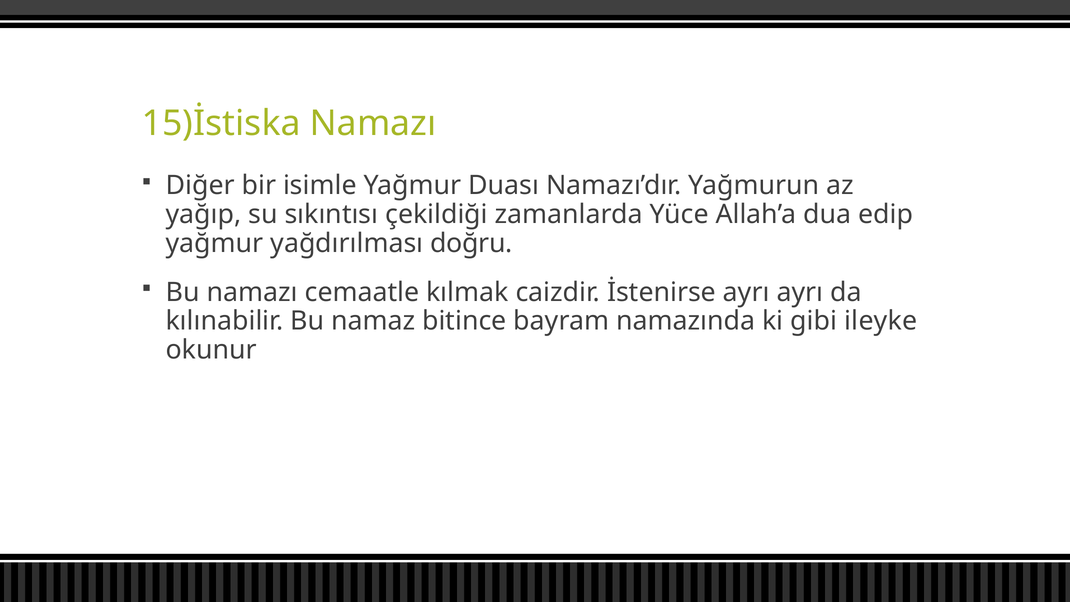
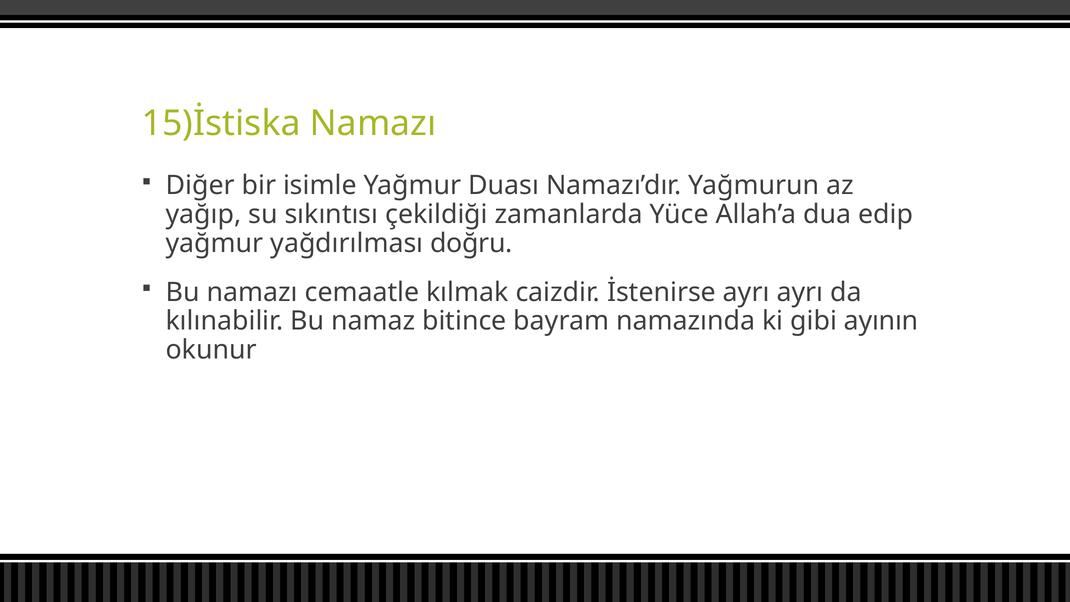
ileyke: ileyke -> ayının
